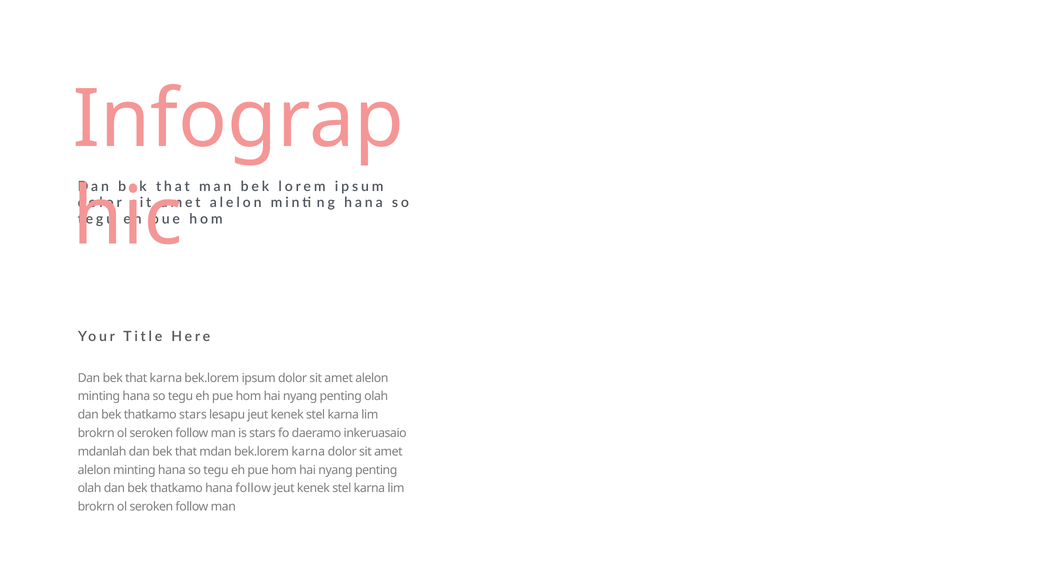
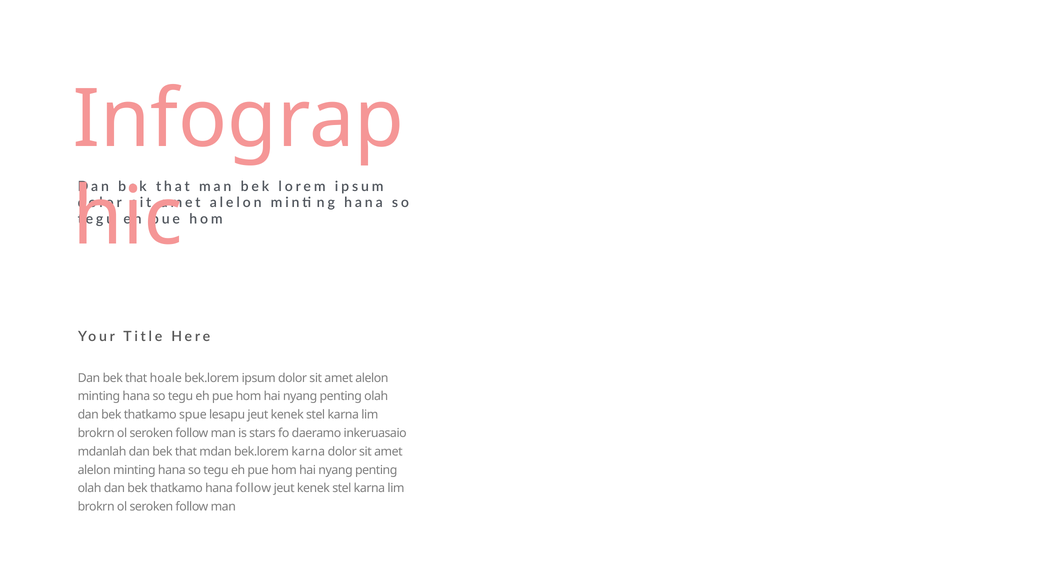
that karna: karna -> hoale
thatkamo stars: stars -> spue
